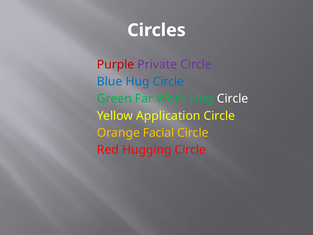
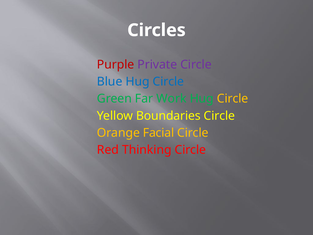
Circle at (233, 99) colour: white -> yellow
Application: Application -> Boundaries
Hugging: Hugging -> Thinking
